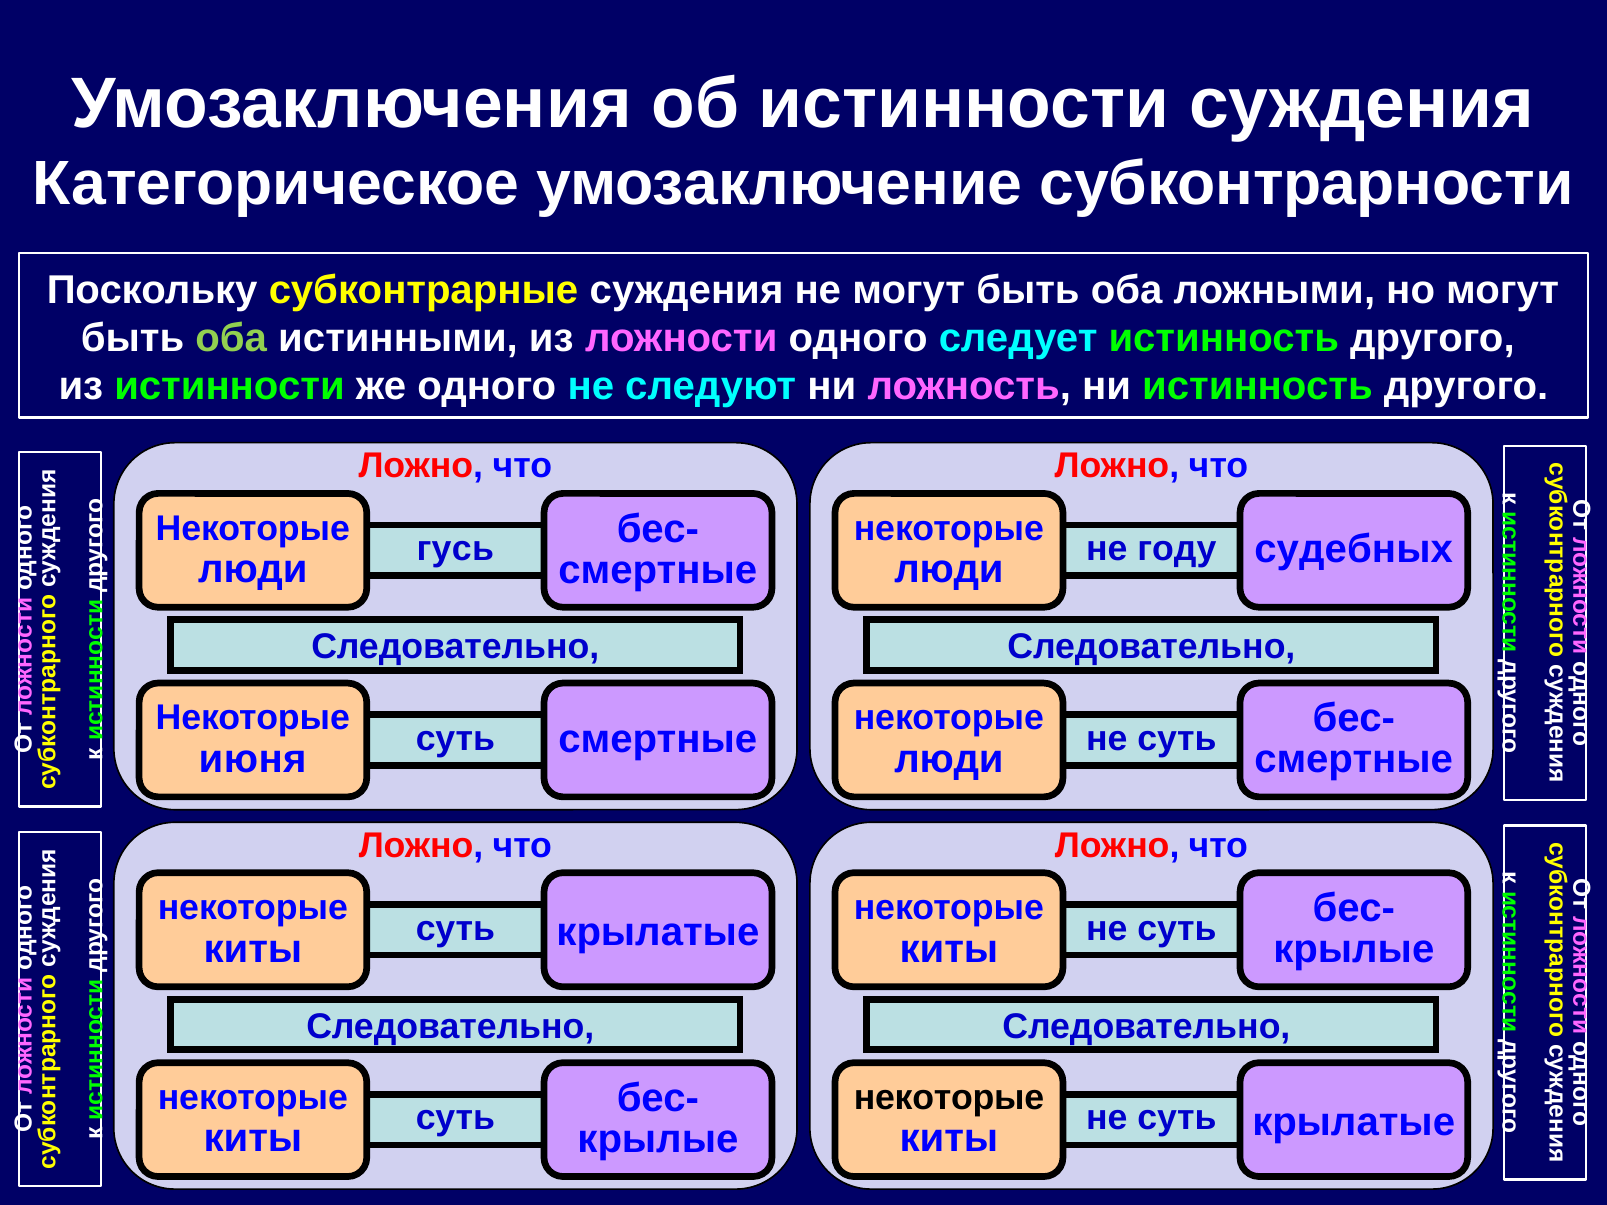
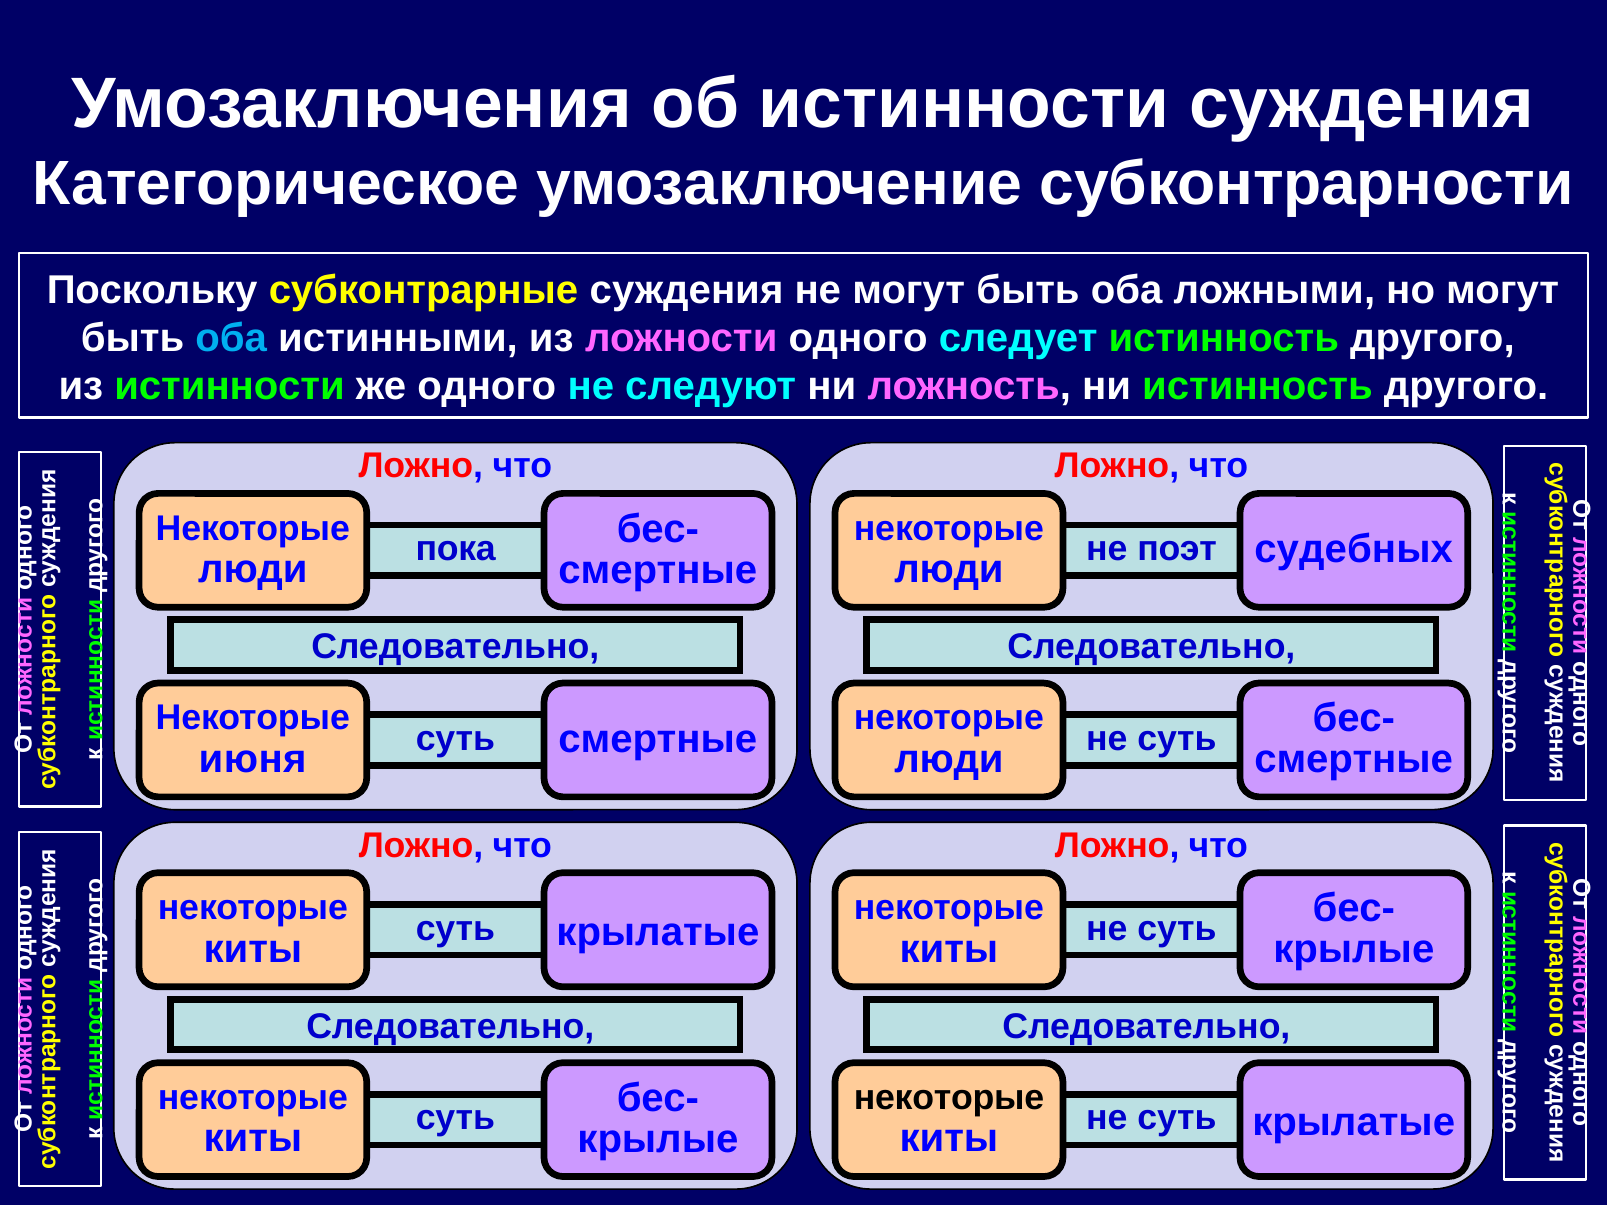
оба at (231, 338) colour: light green -> light blue
гусь: гусь -> пока
году: году -> поэт
